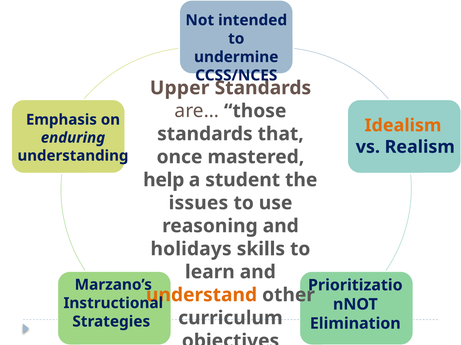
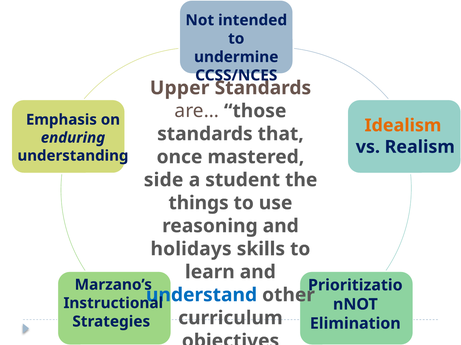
help: help -> side
issues: issues -> things
understand colour: orange -> blue
